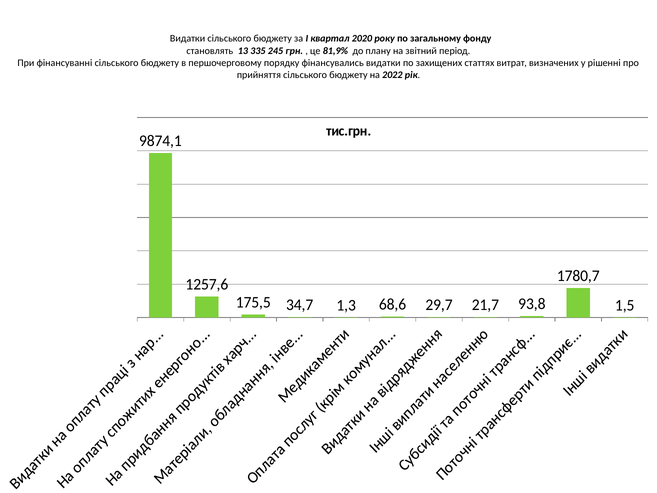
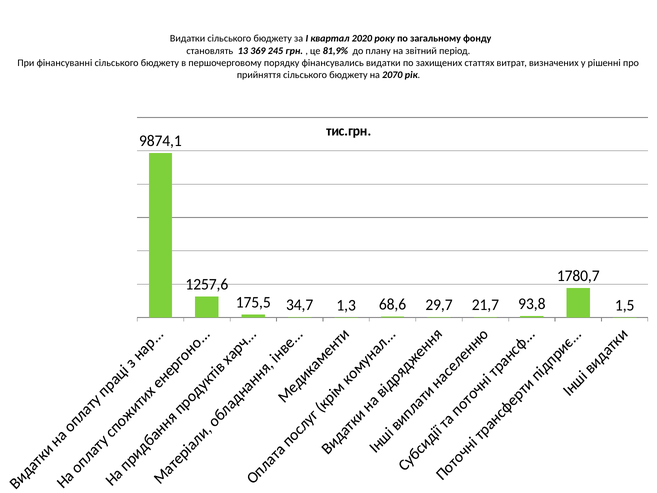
335: 335 -> 369
2022: 2022 -> 2070
